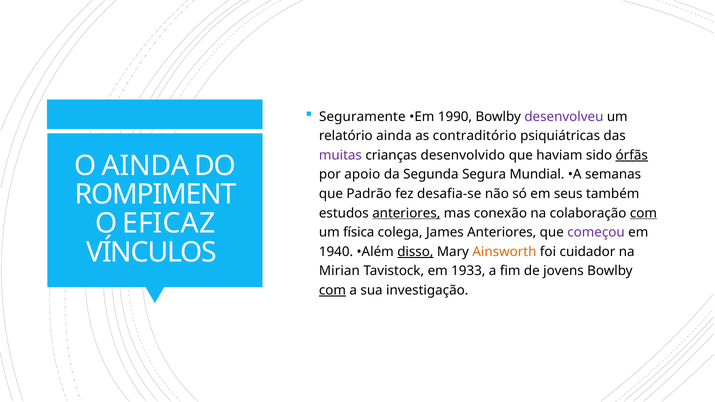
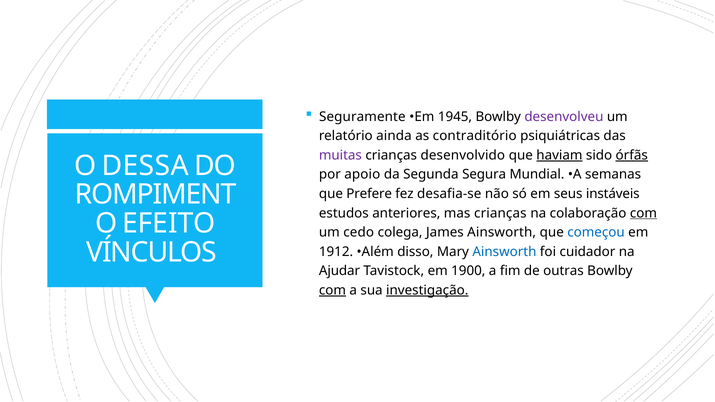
1990: 1990 -> 1945
haviam underline: none -> present
O AINDA: AINDA -> DESSA
Padrão: Padrão -> Prefere
também: também -> instáveis
anteriores at (406, 213) underline: present -> none
mas conexão: conexão -> crianças
EFICAZ: EFICAZ -> EFEITO
física: física -> cedo
James Anteriores: Anteriores -> Ainsworth
começou colour: purple -> blue
1940: 1940 -> 1912
disso underline: present -> none
Ainsworth at (504, 252) colour: orange -> blue
Mirian: Mirian -> Ajudar
1933: 1933 -> 1900
jovens: jovens -> outras
investigação underline: none -> present
